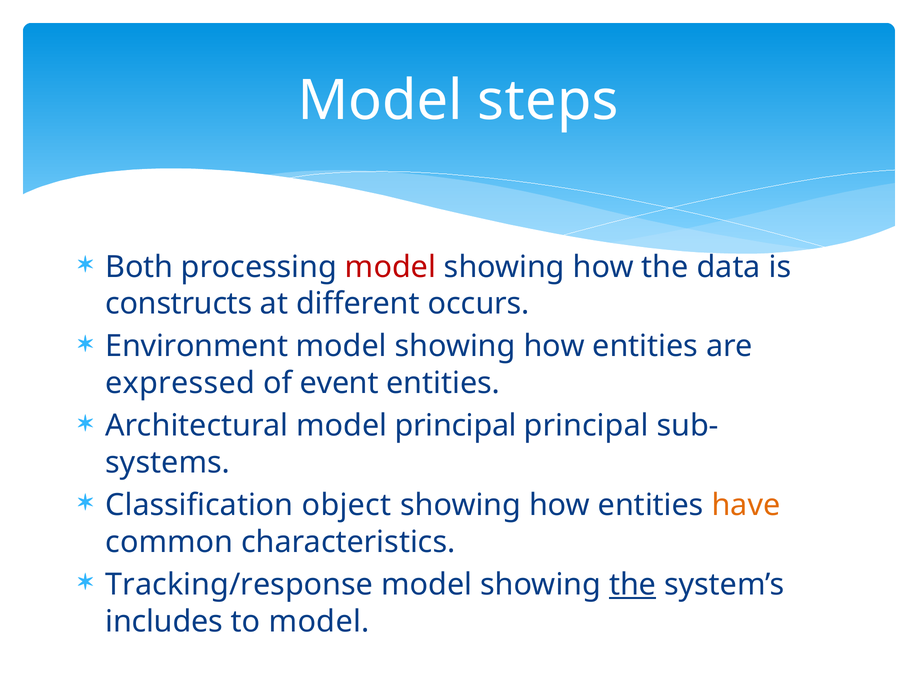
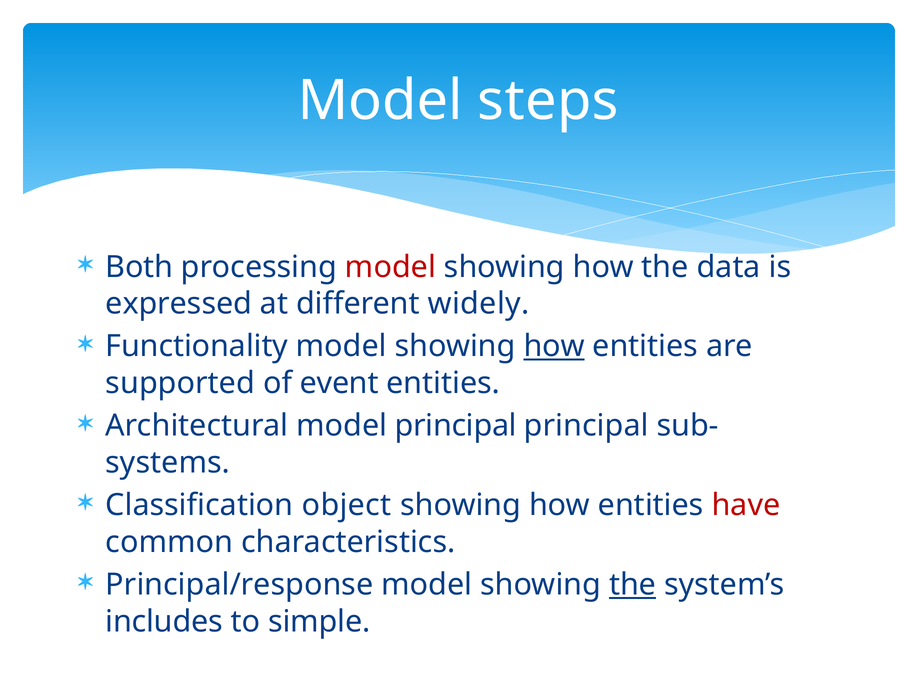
constructs: constructs -> expressed
occurs: occurs -> widely
Environment: Environment -> Functionality
how at (554, 346) underline: none -> present
expressed: expressed -> supported
have colour: orange -> red
Tracking/response: Tracking/response -> Principal/response
to model: model -> simple
